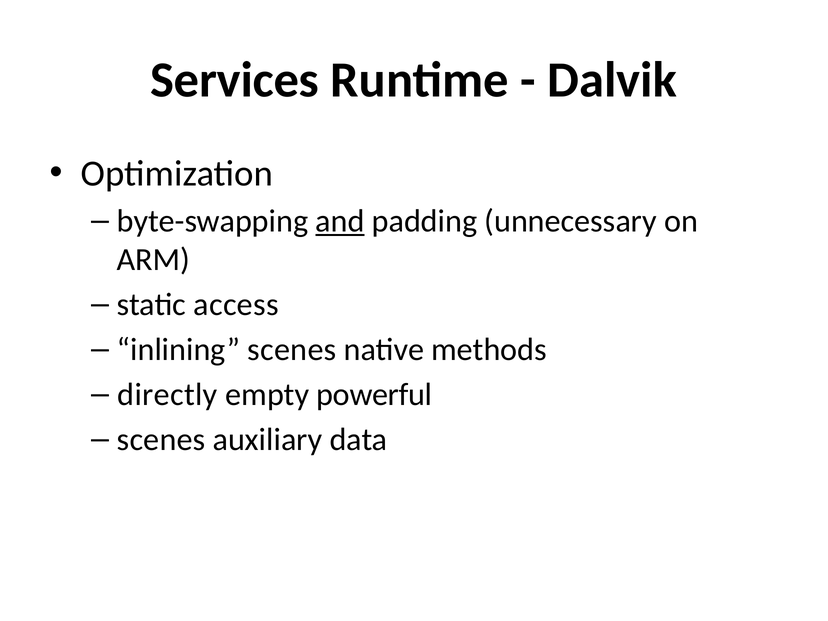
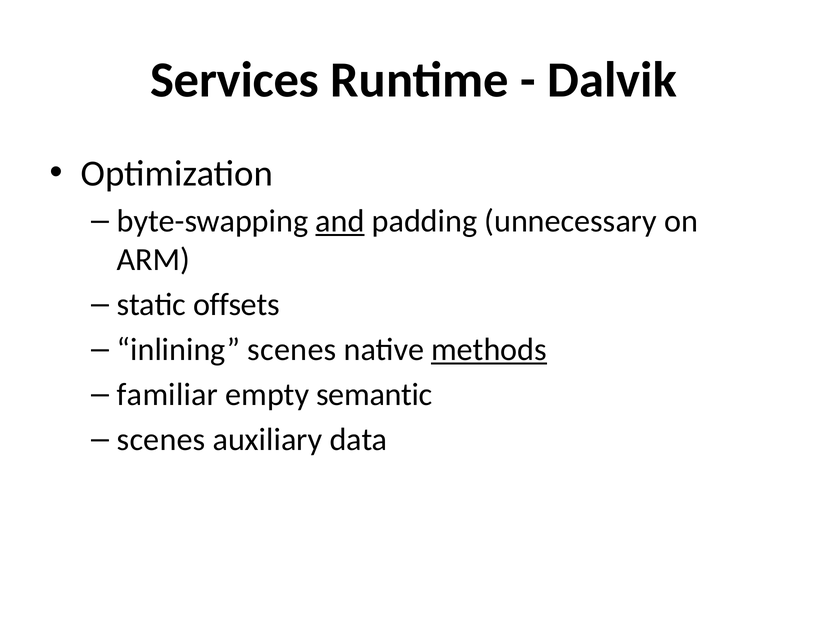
access: access -> offsets
methods underline: none -> present
directly: directly -> familiar
powerful: powerful -> semantic
